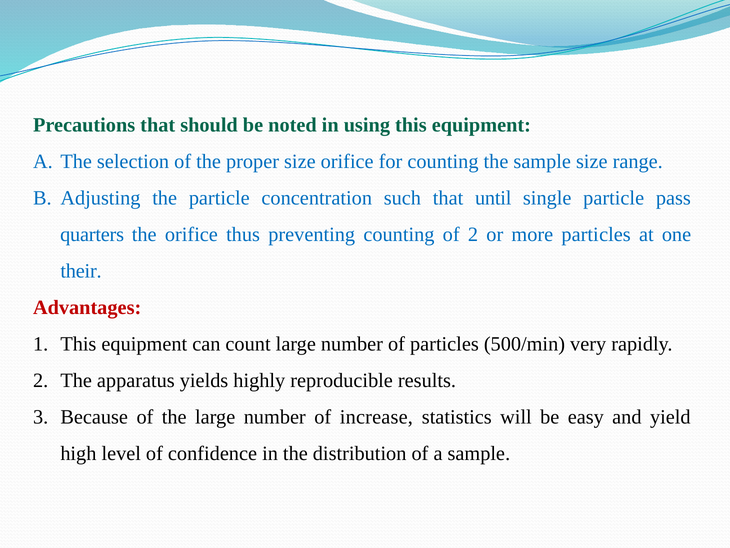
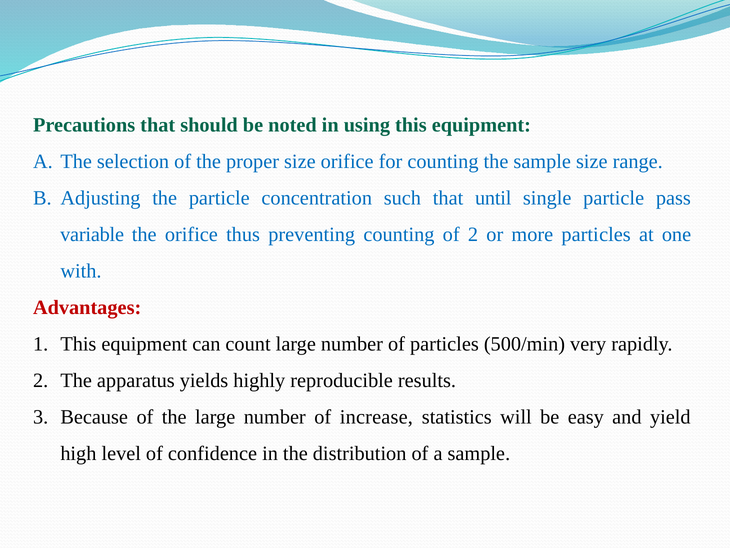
quarters: quarters -> variable
their: their -> with
